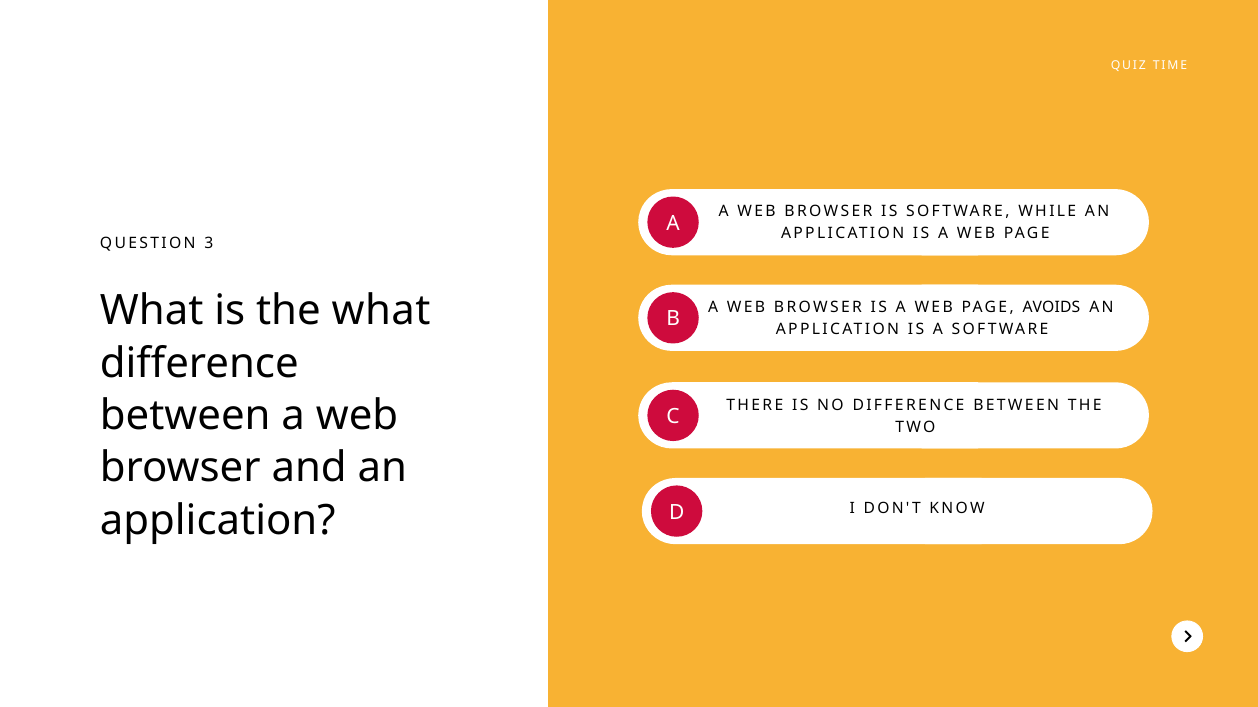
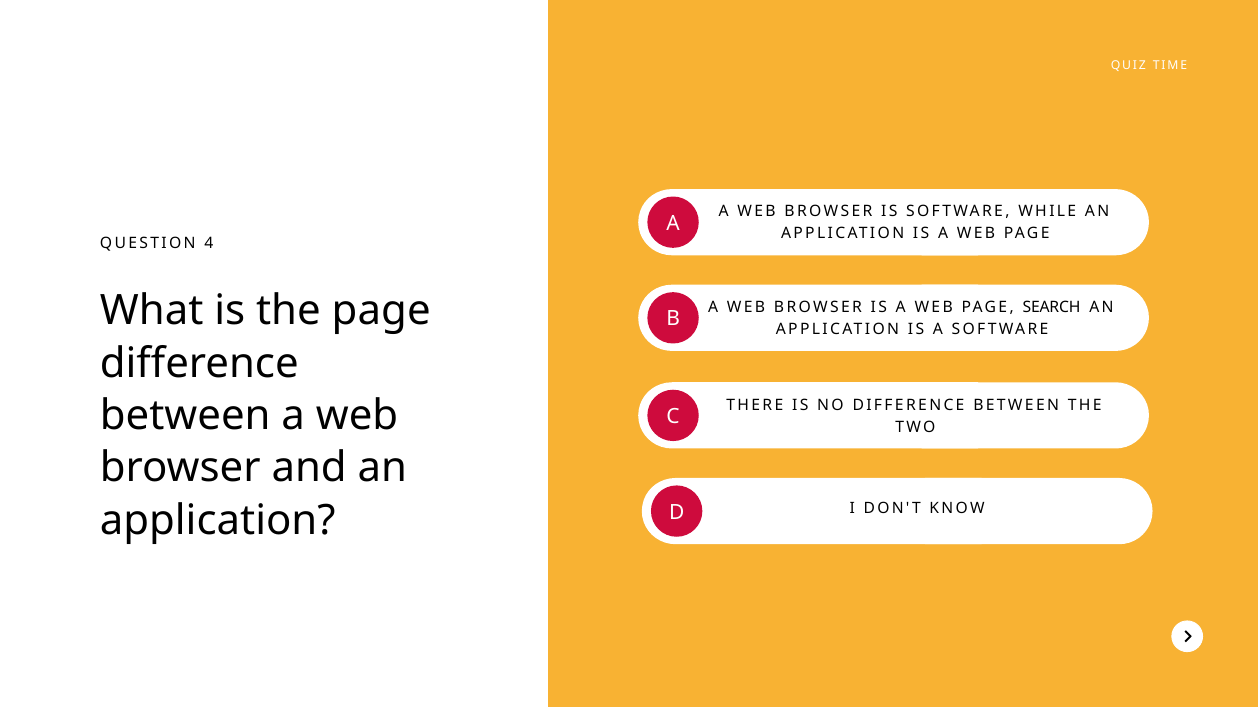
3: 3 -> 4
the what: what -> page
AVOIDS: AVOIDS -> SEARCH
